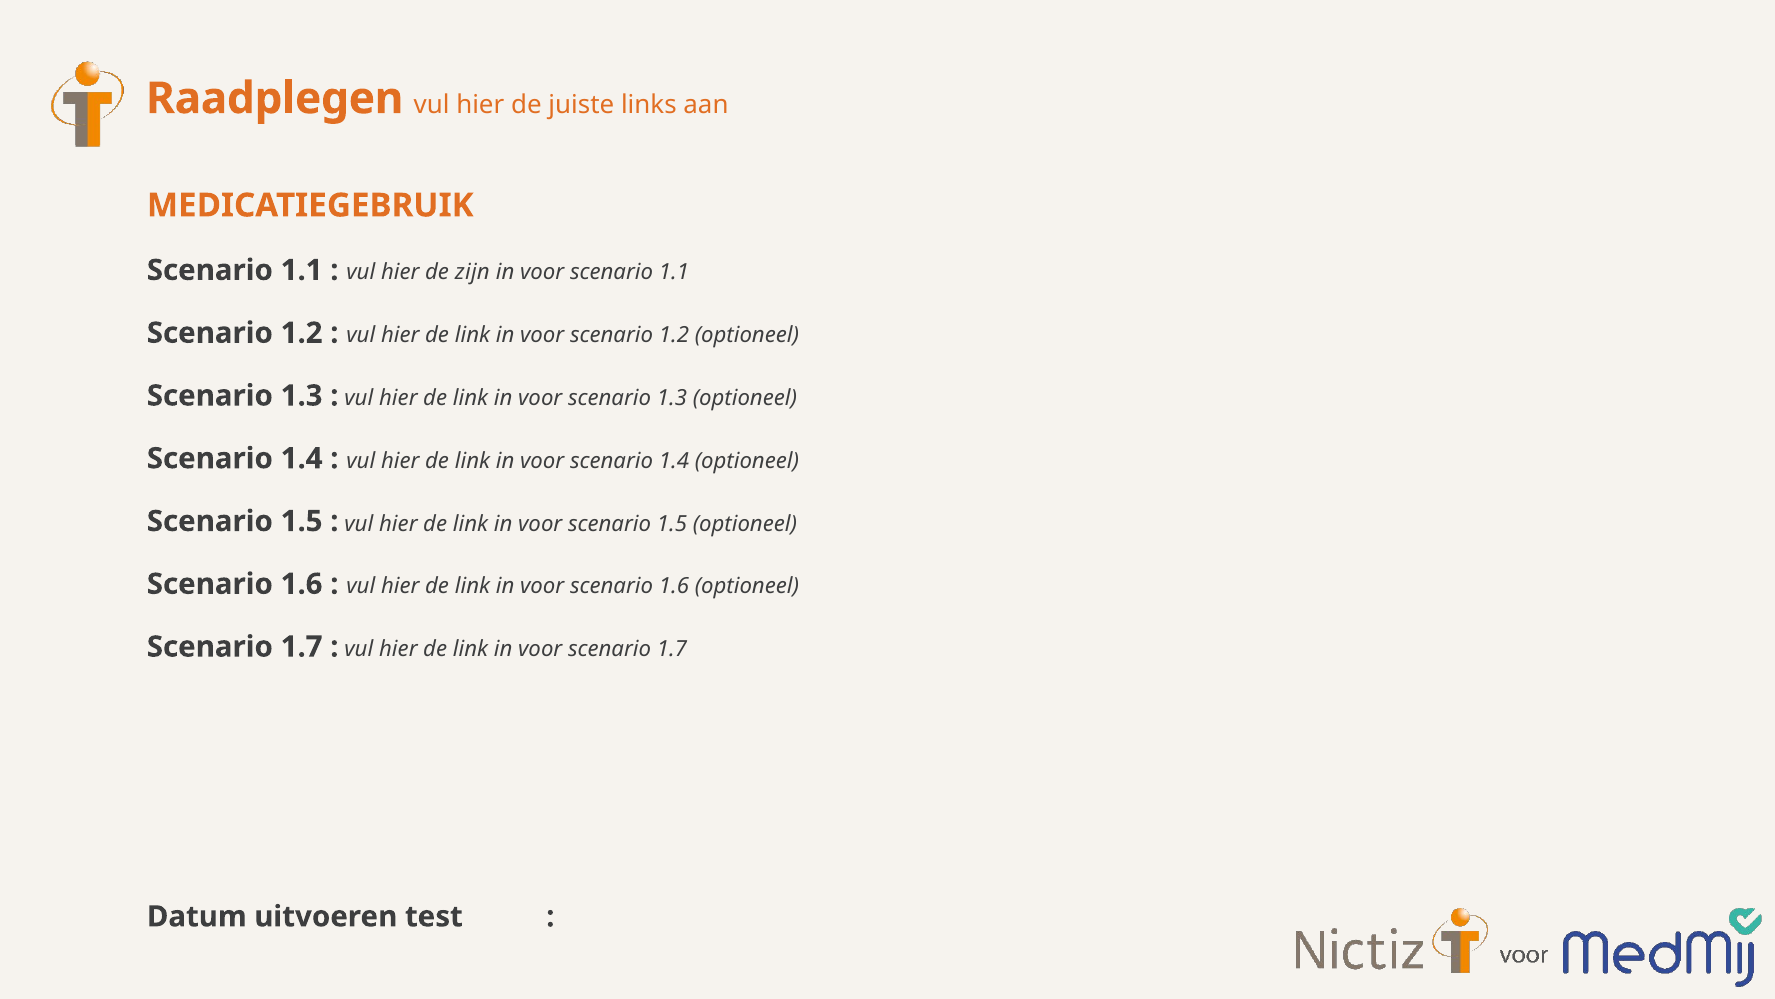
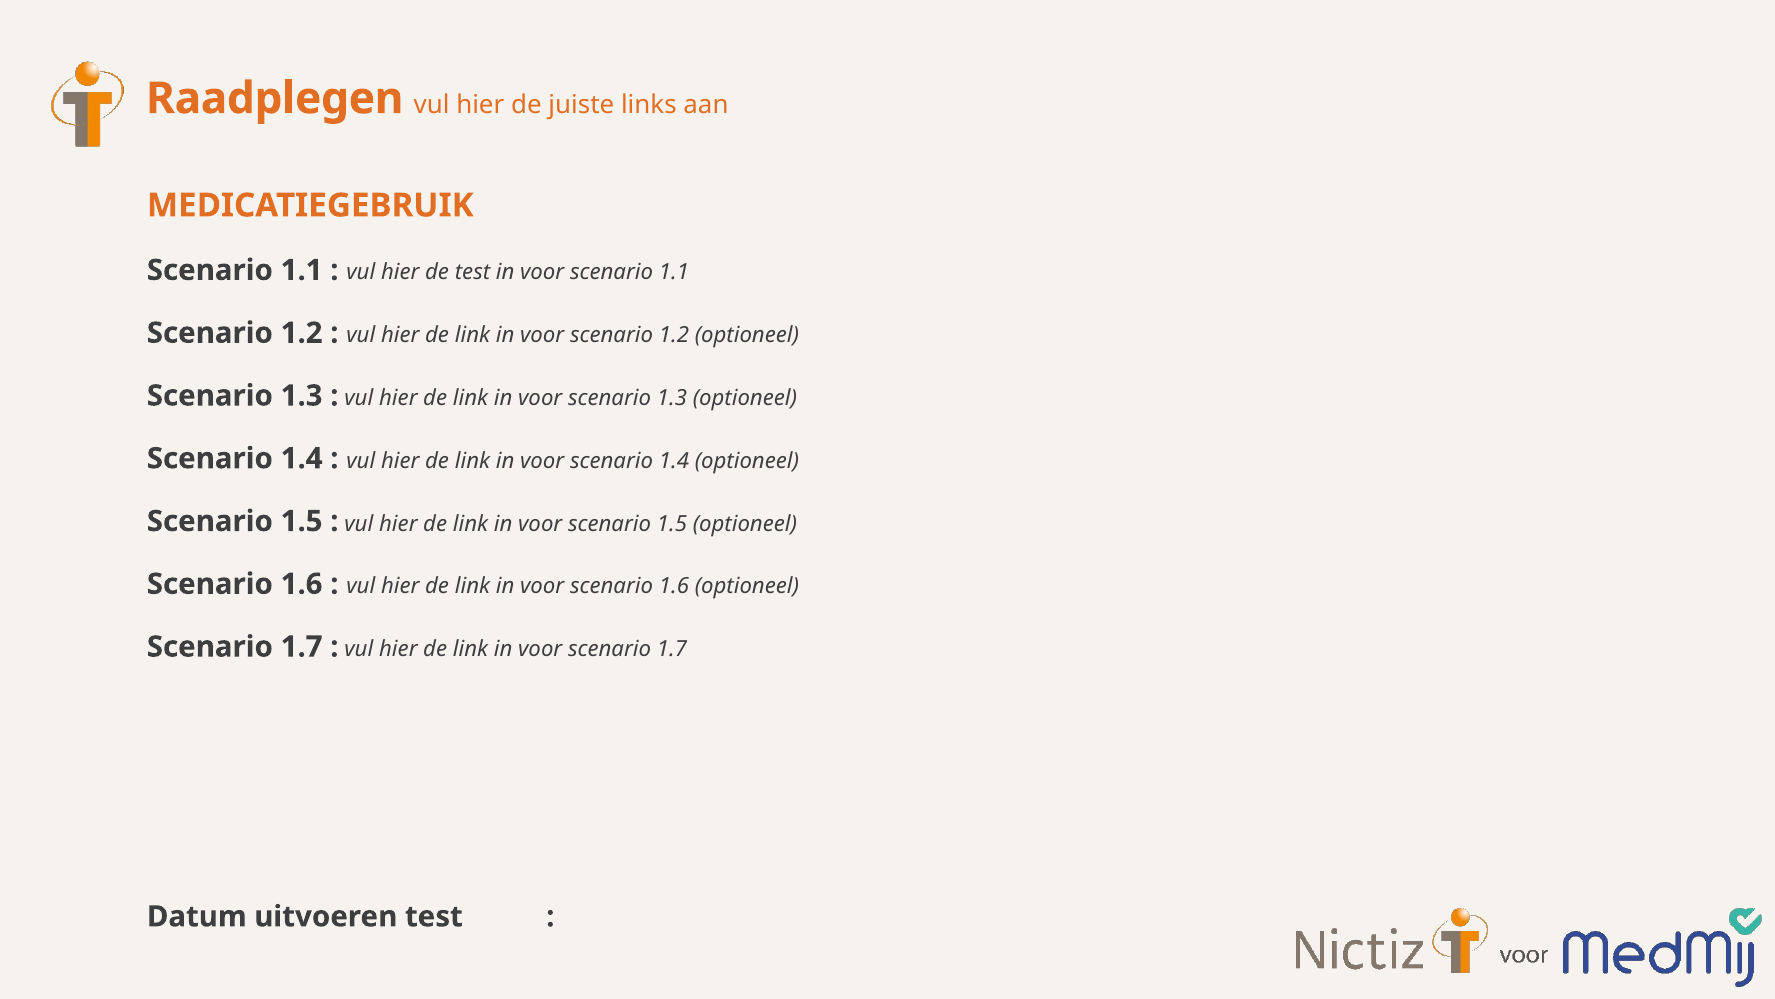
de zijn: zijn -> test
